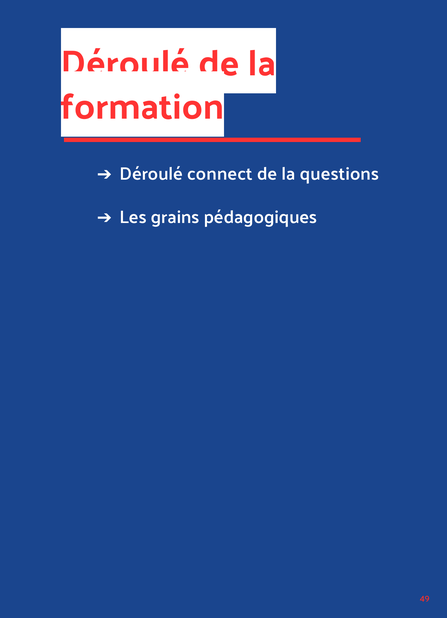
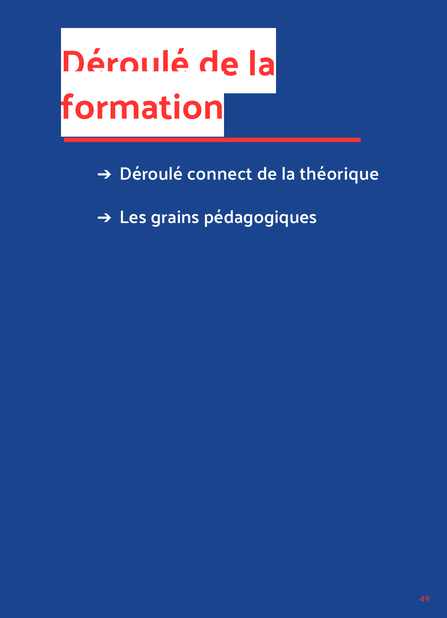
questions: questions -> théorique
